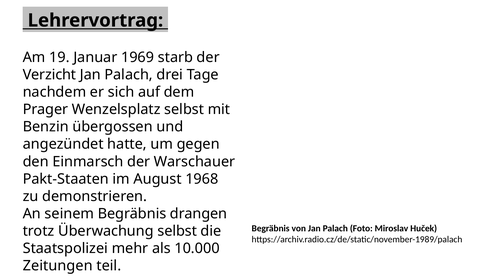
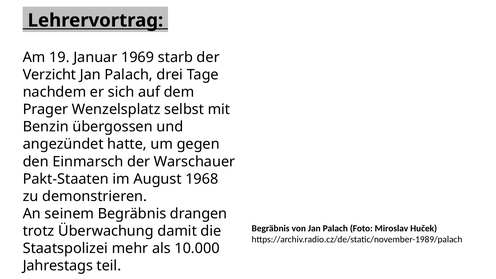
Überwachung selbst: selbst -> damit
Zeitungen: Zeitungen -> Jahrestags
